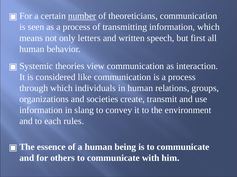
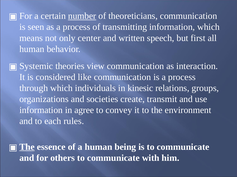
letters: letters -> center
in human: human -> kinesic
slang: slang -> agree
The at (27, 147) underline: none -> present
